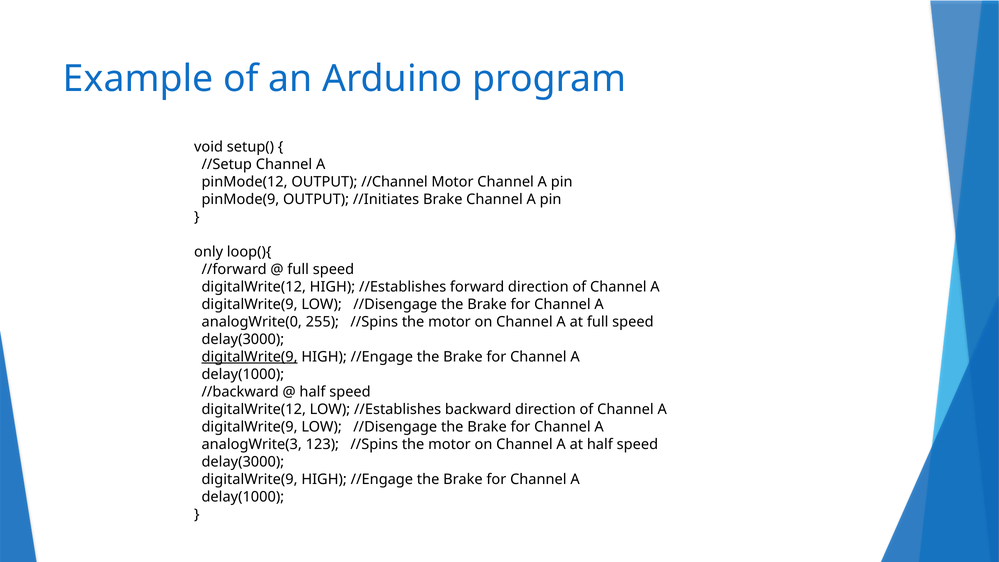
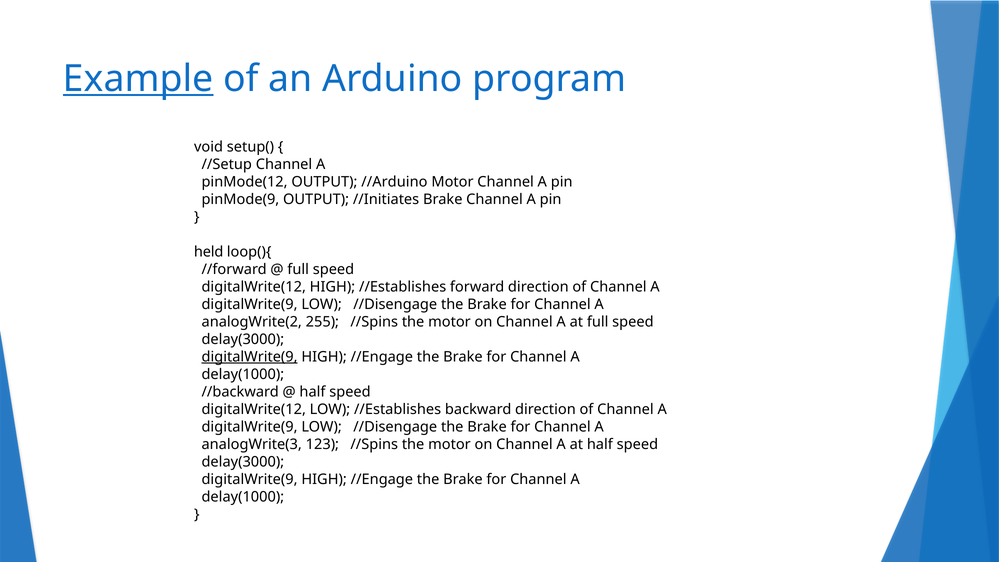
Example underline: none -> present
//Channel: //Channel -> //Arduino
only: only -> held
analogWrite(0: analogWrite(0 -> analogWrite(2
